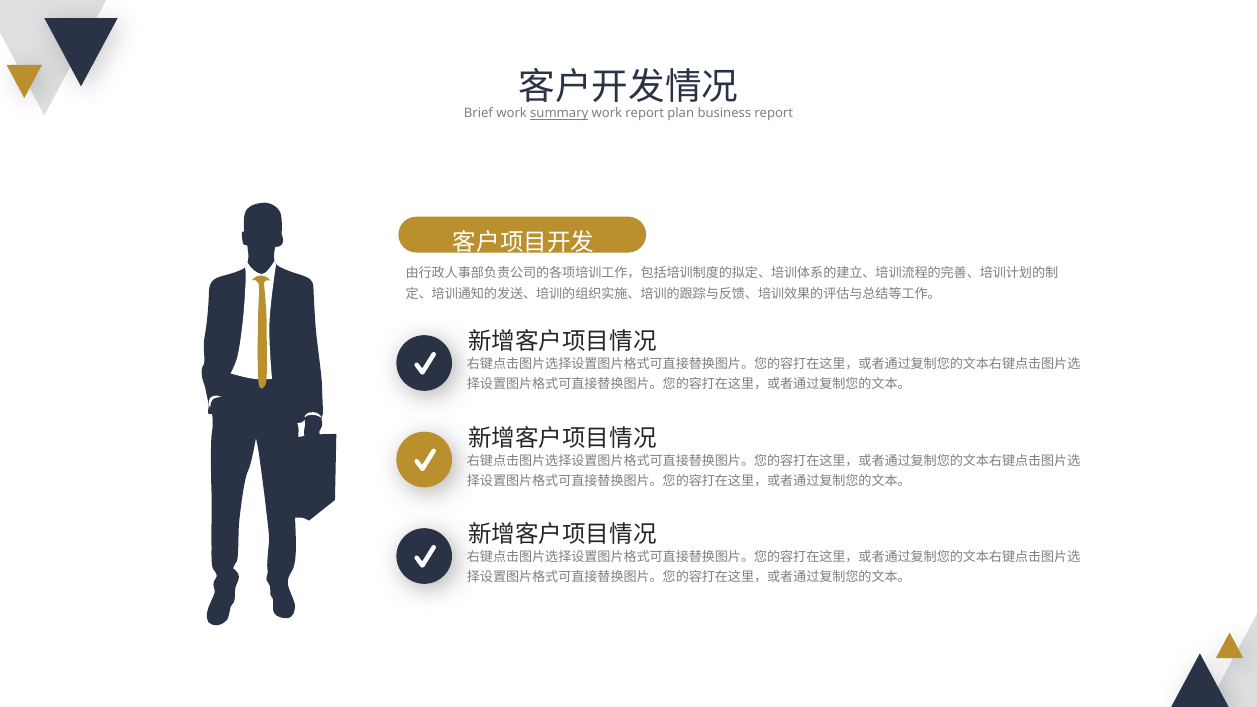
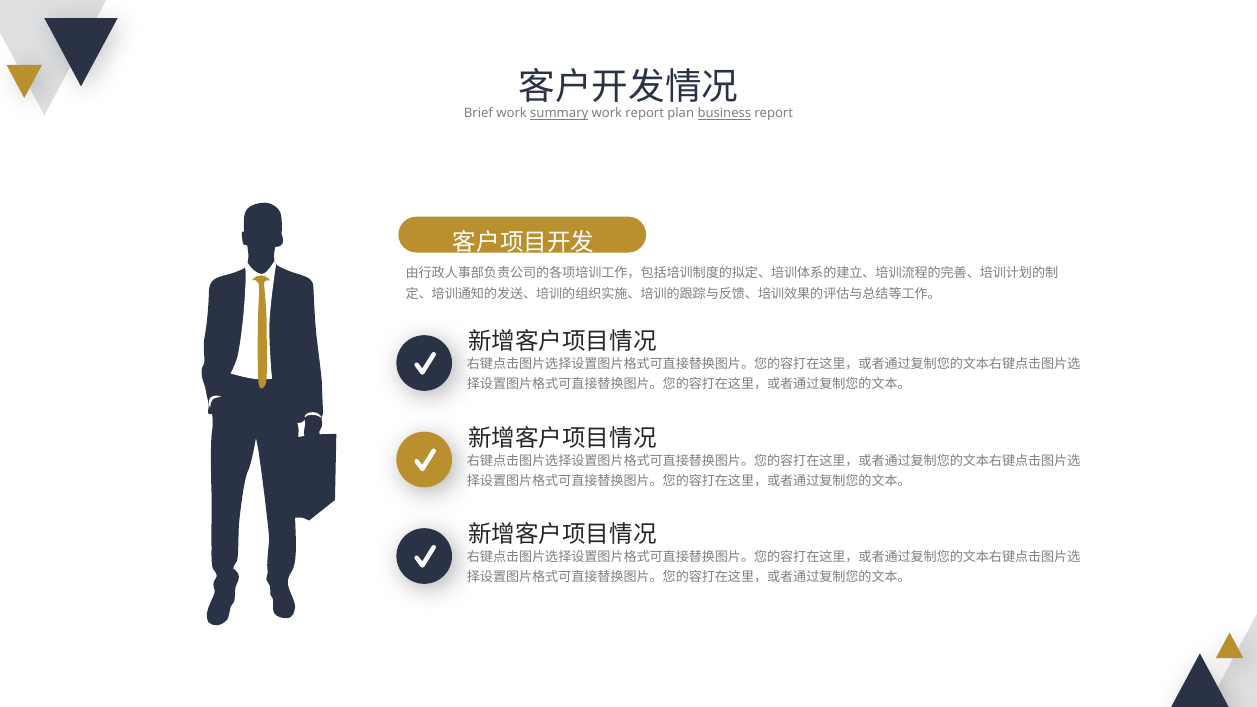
business underline: none -> present
